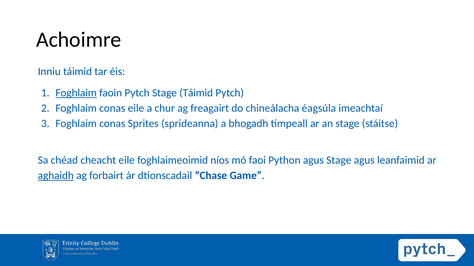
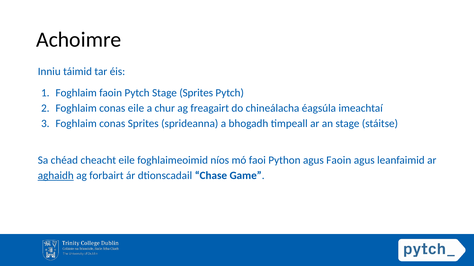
Foghlaim at (76, 93) underline: present -> none
Stage Táimid: Táimid -> Sprites
agus Stage: Stage -> Faoin
